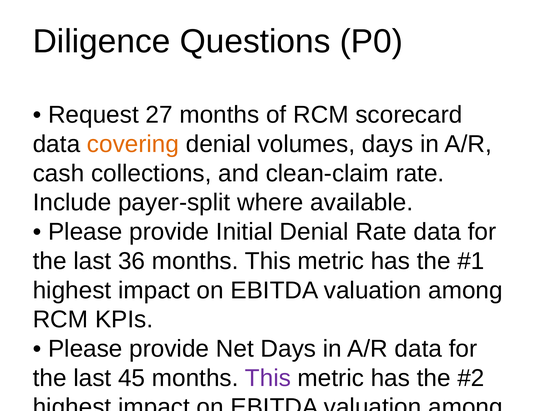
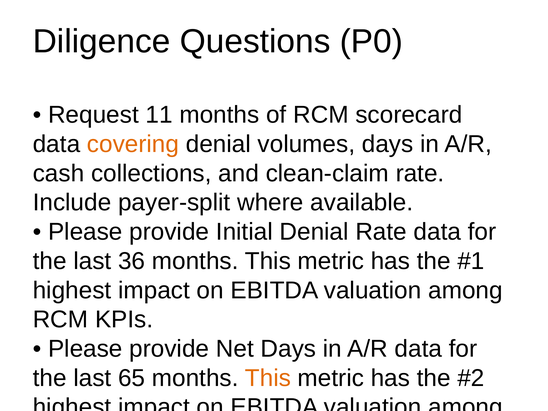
27: 27 -> 11
45: 45 -> 65
This at (268, 378) colour: purple -> orange
